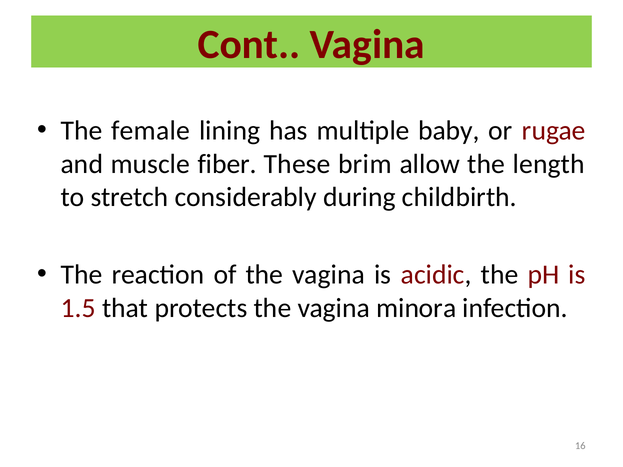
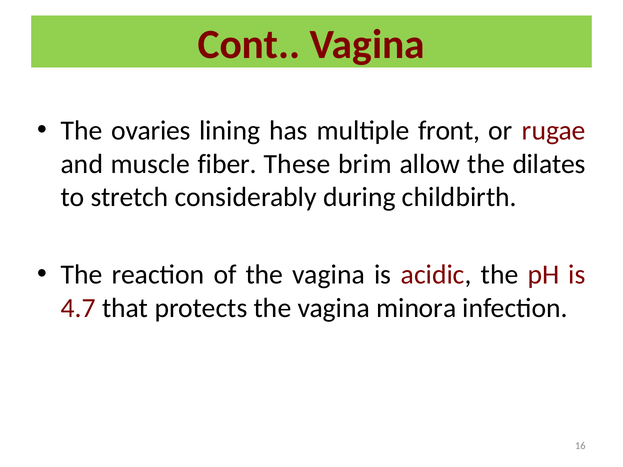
female: female -> ovaries
baby: baby -> front
length: length -> dilates
1.5: 1.5 -> 4.7
